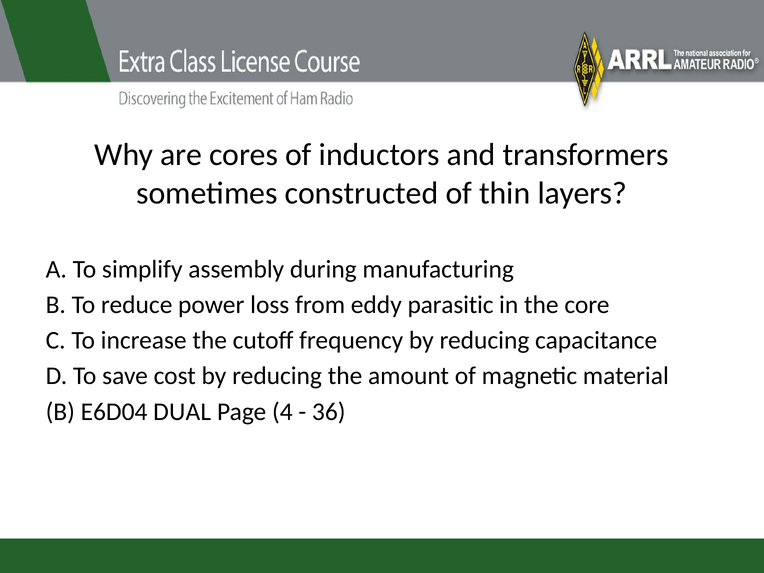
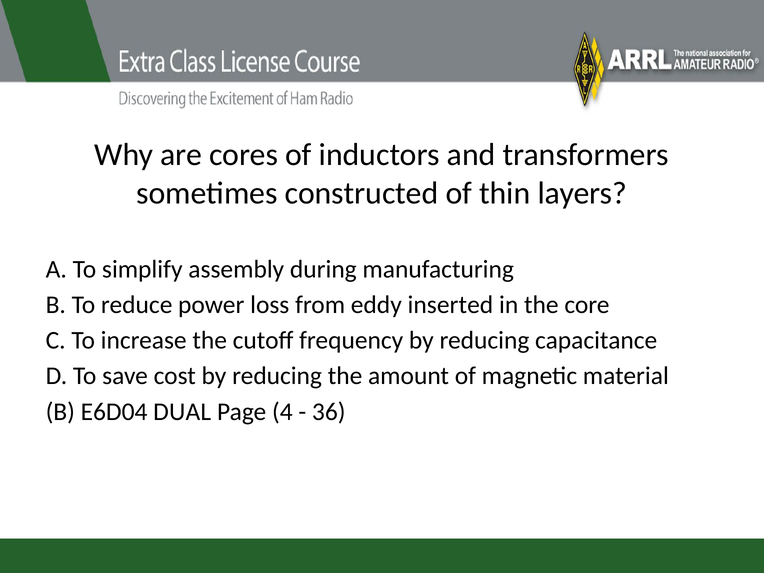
parasitic: parasitic -> inserted
